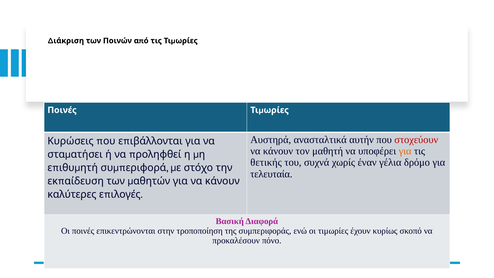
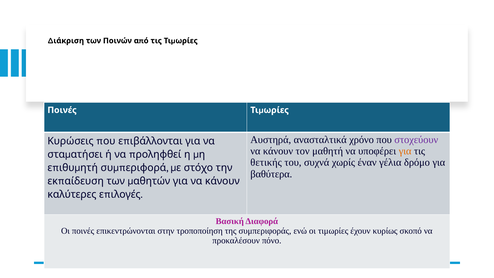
αυτήν: αυτήν -> χρόνο
στοχεύουν colour: red -> purple
τελευταία: τελευταία -> βαθύτερα
